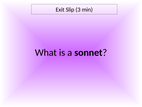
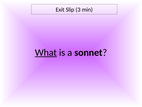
What underline: none -> present
